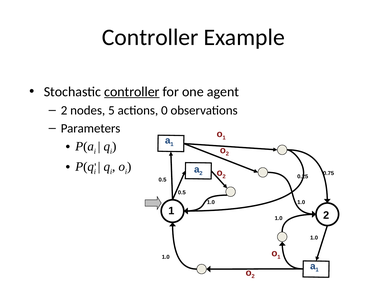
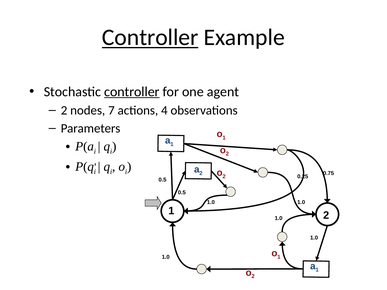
Controller at (150, 37) underline: none -> present
5: 5 -> 7
0: 0 -> 4
